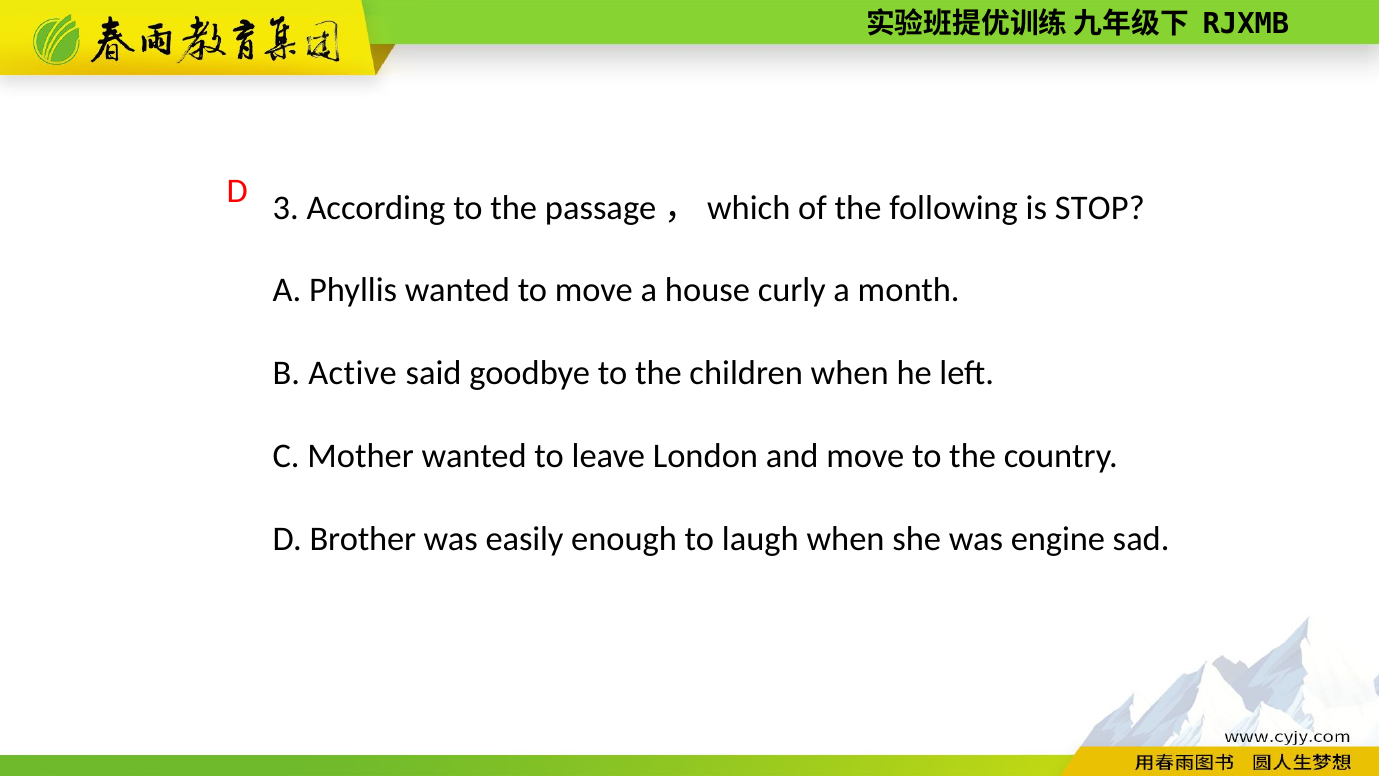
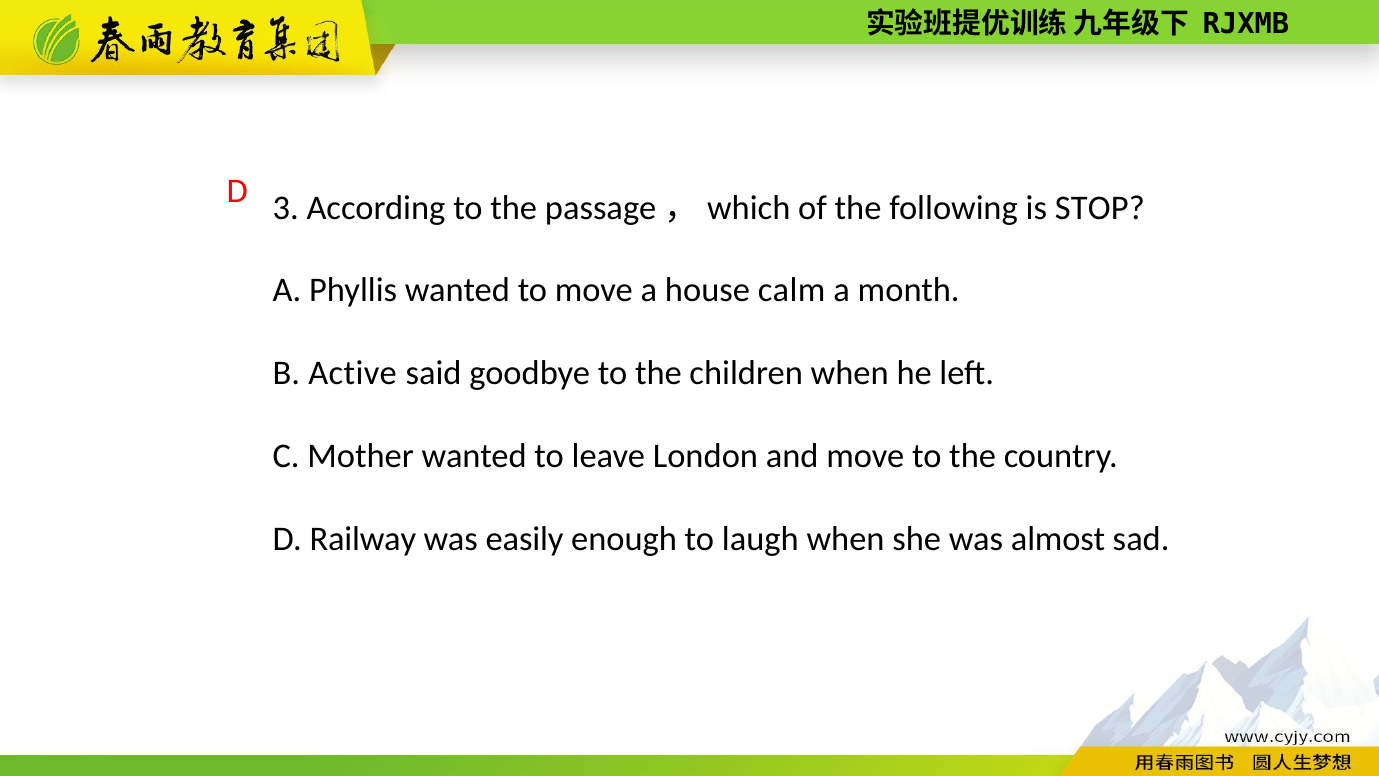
curly: curly -> calm
Brother: Brother -> Railway
engine: engine -> almost
